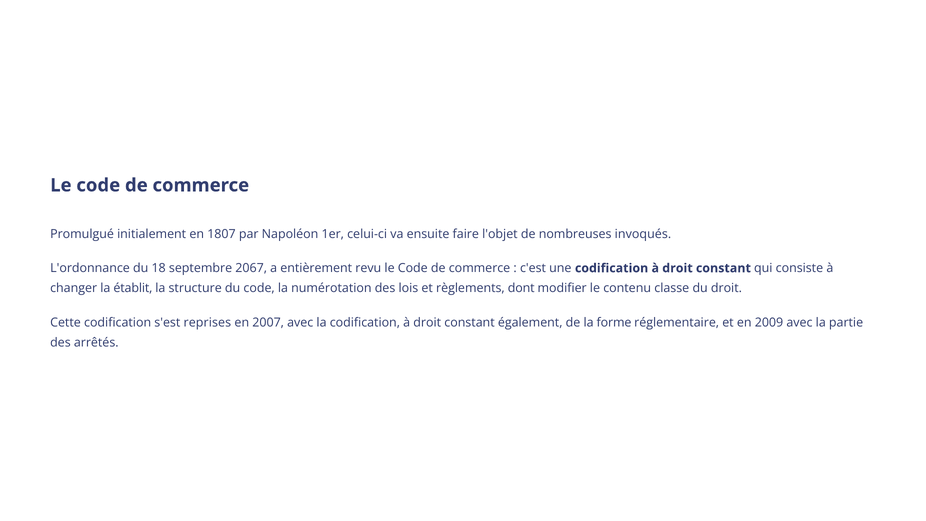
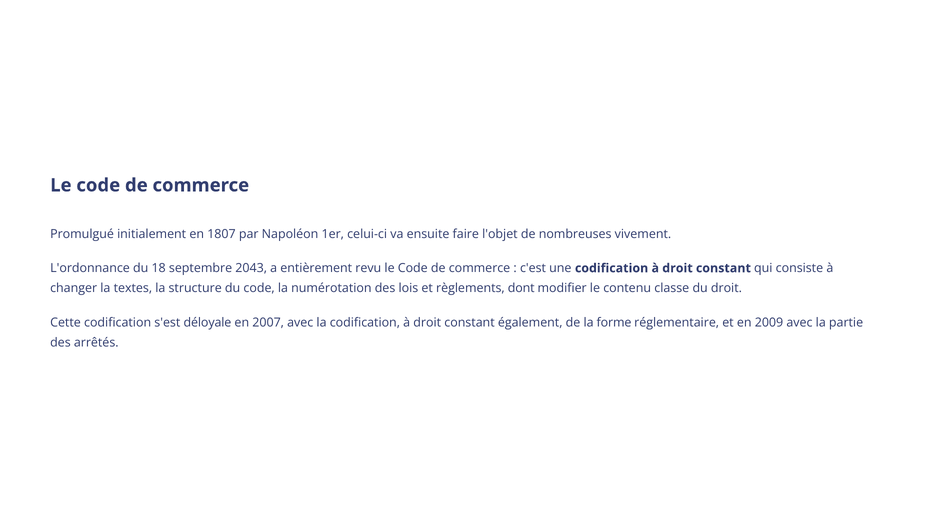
invoqués: invoqués -> vivement
2067: 2067 -> 2043
établit: établit -> textes
reprises: reprises -> déloyale
